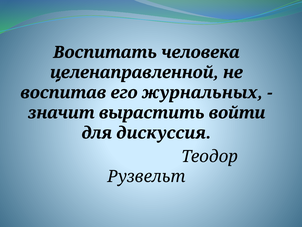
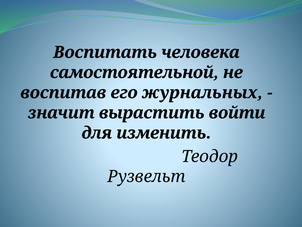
целенаправленной: целенаправленной -> самостоятельной
дискуссия: дискуссия -> изменить
